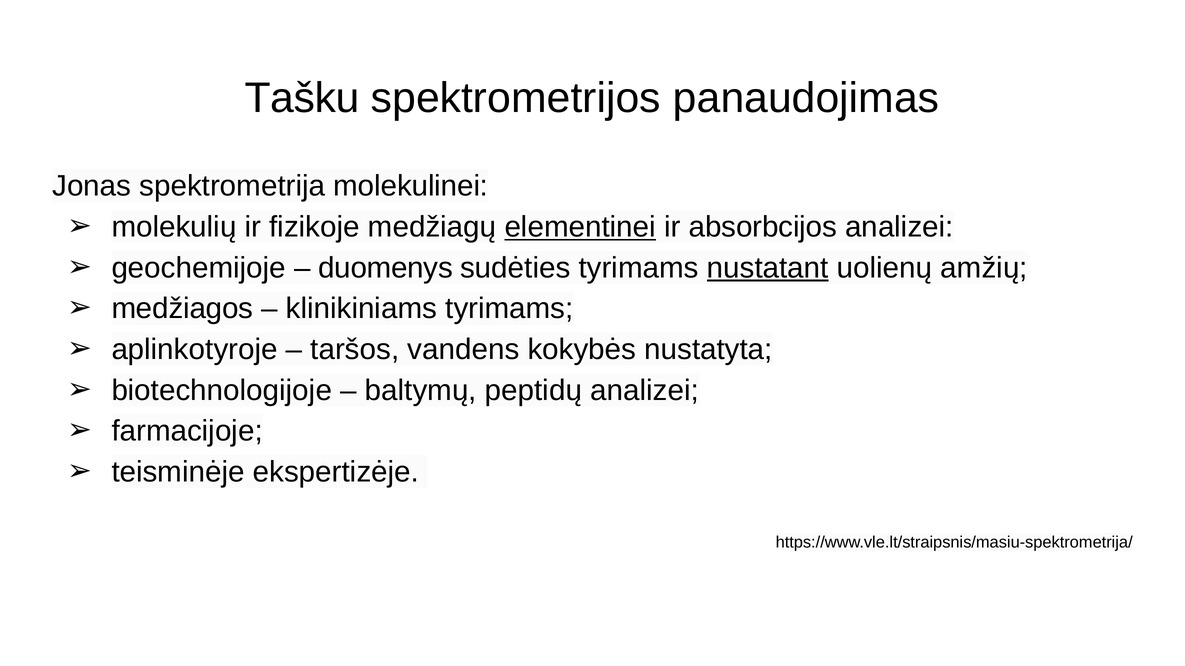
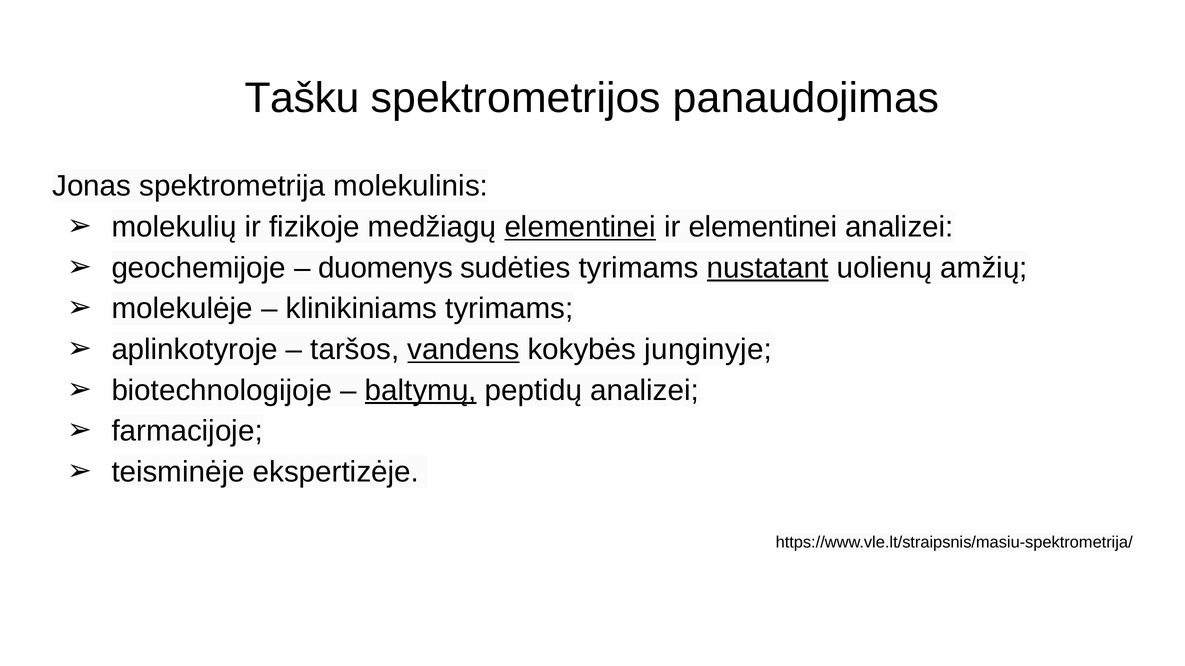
molekulinei: molekulinei -> molekulinis
ir absorbcijos: absorbcijos -> elementinei
medžiagos: medžiagos -> molekulėje
vandens underline: none -> present
nustatyta: nustatyta -> junginyje
baltymų underline: none -> present
